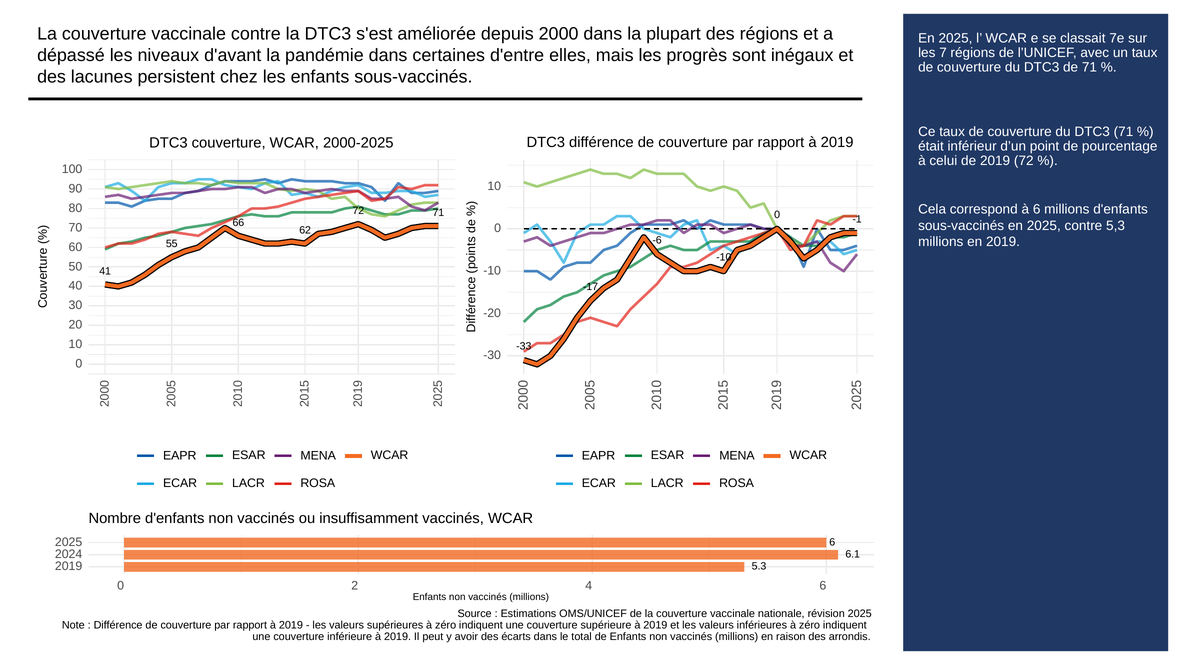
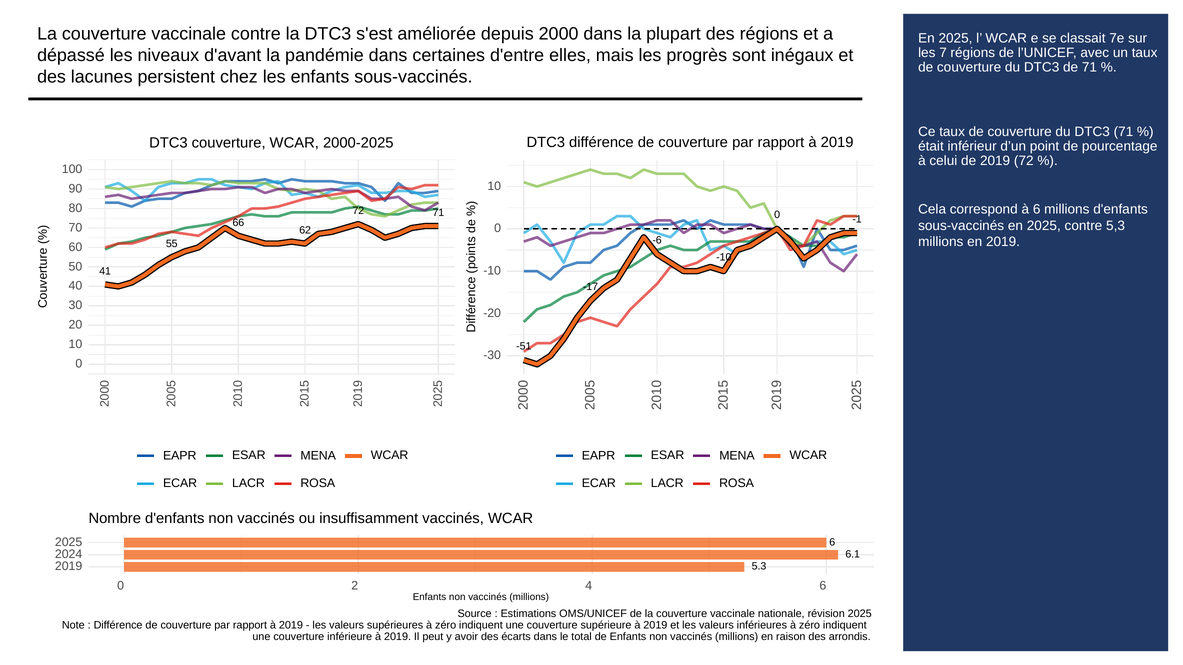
-33: -33 -> -51
